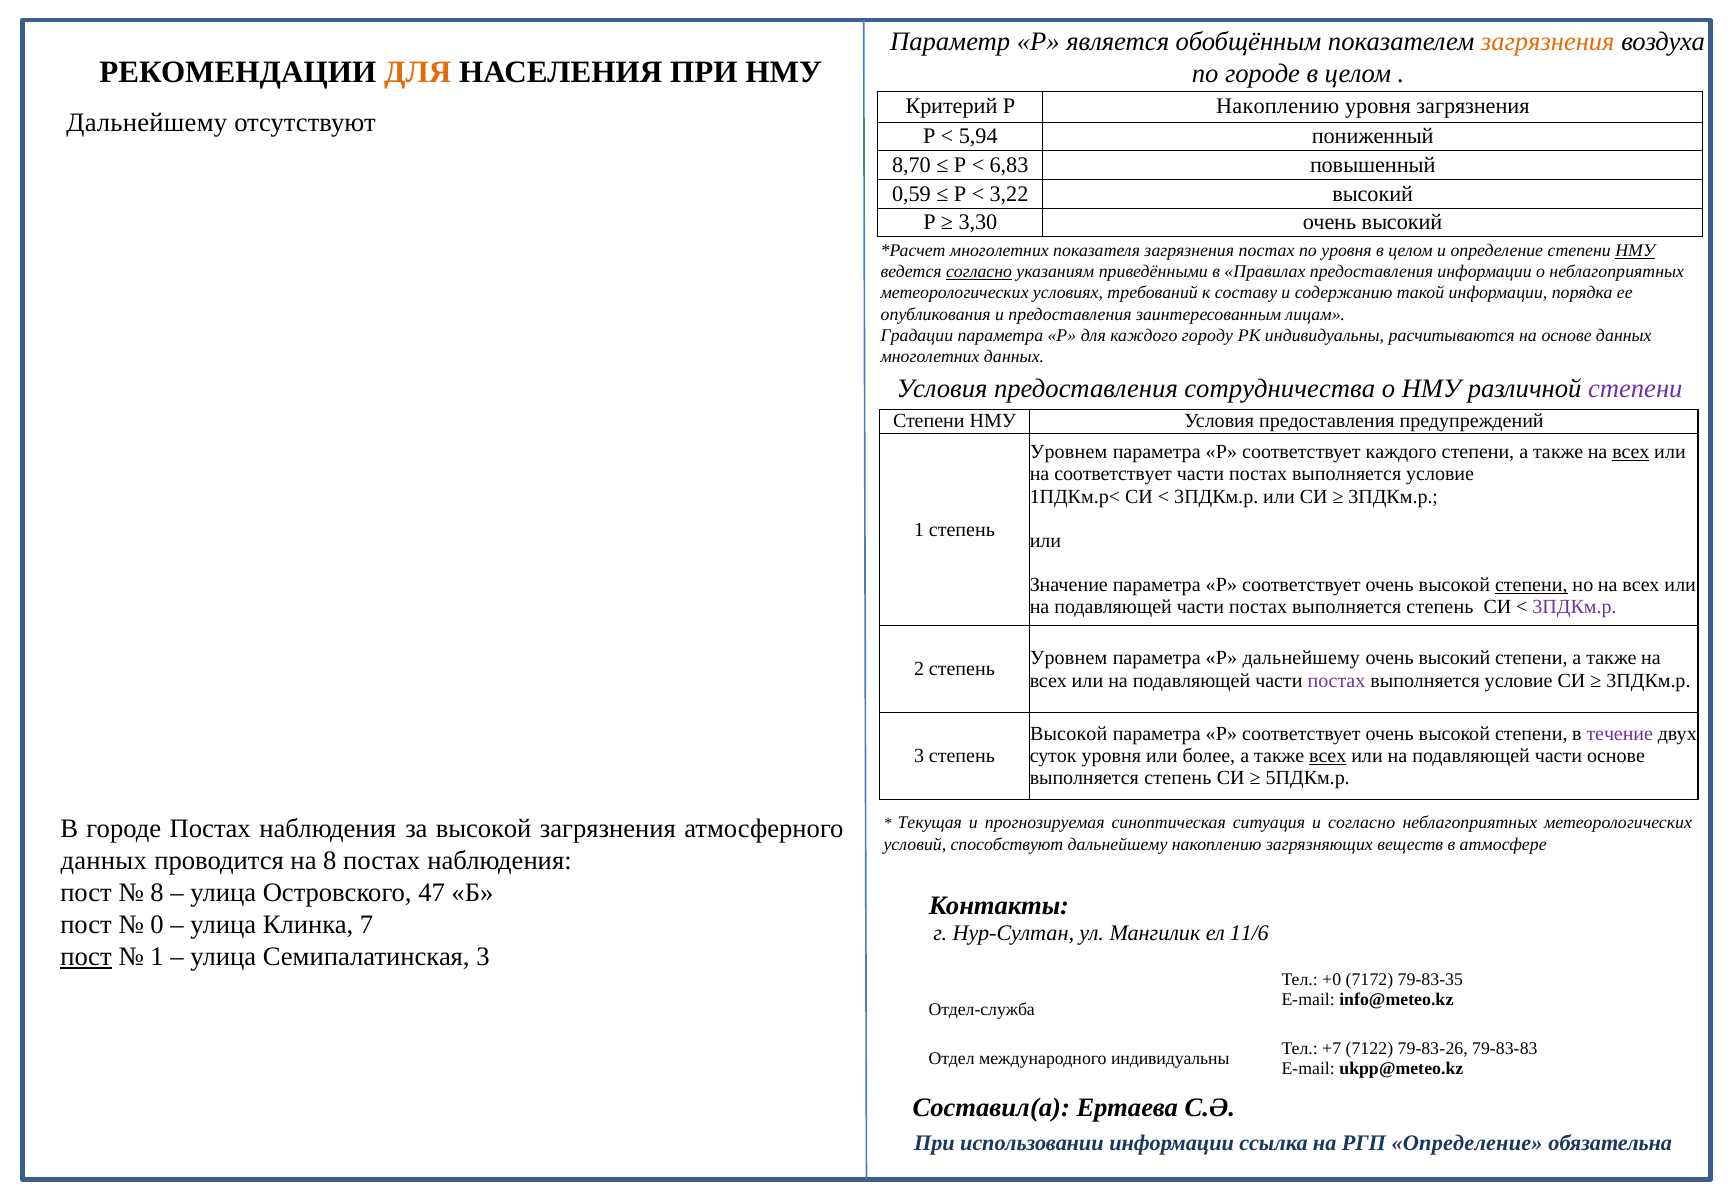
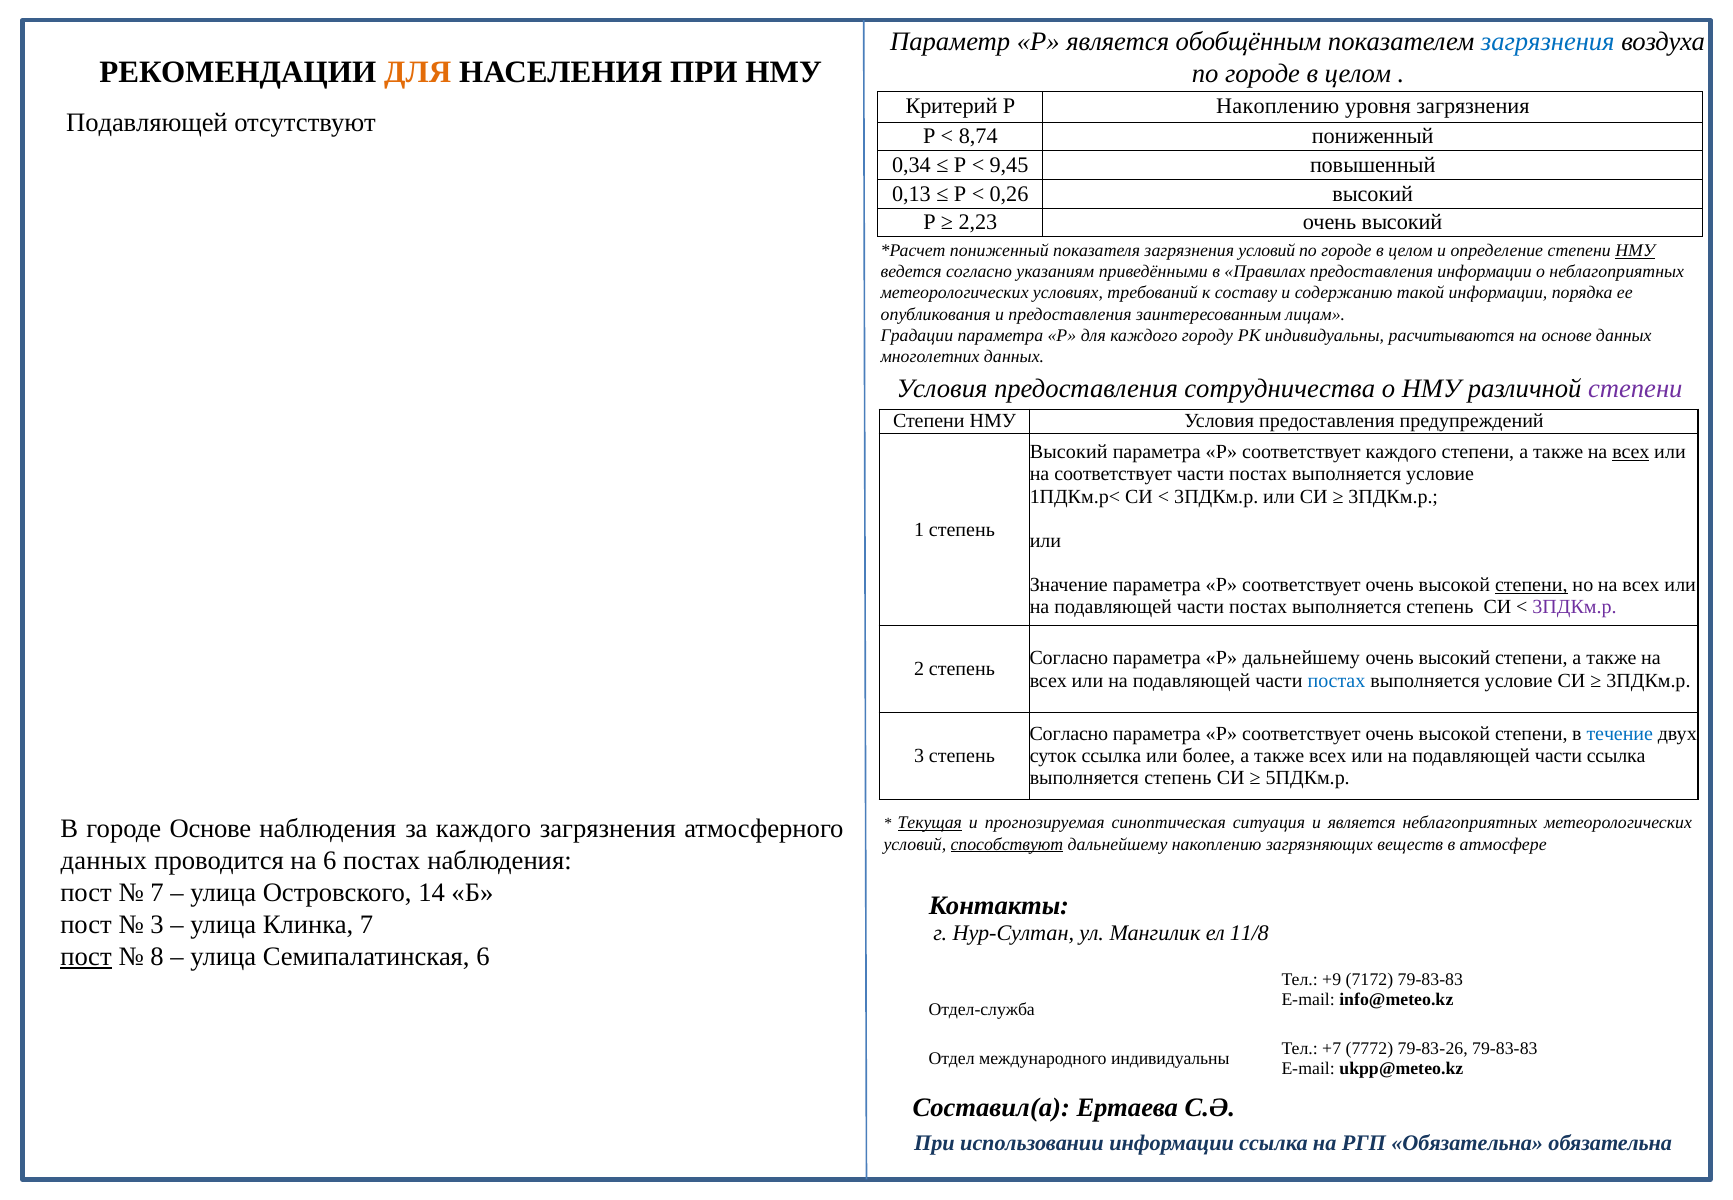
загрязнения at (1548, 42) colour: orange -> blue
Дальнейшему at (147, 123): Дальнейшему -> Подавляющей
5,94: 5,94 -> 8,74
8,70: 8,70 -> 0,34
6,83: 6,83 -> 9,45
0,59: 0,59 -> 0,13
3,22: 3,22 -> 0,26
3,30: 3,30 -> 2,23
многолетних at (999, 250): многолетних -> пониженный
загрязнения постах: постах -> условий
уровня at (1346, 250): уровня -> городе
согласно at (979, 272) underline: present -> none
Уровнем at (1069, 452): Уровнем -> Высокий
Уровнем at (1069, 658): Уровнем -> Согласно
постах at (1337, 680) colour: purple -> blue
Высокой at (1069, 734): Высокой -> Согласно
течение colour: purple -> blue
суток уровня: уровня -> ссылка
всех at (1328, 756) underline: present -> none
части основе: основе -> ссылка
городе Постах: Постах -> Основе
за высокой: высокой -> каждого
Текущая underline: none -> present
и согласно: согласно -> является
способствуют underline: none -> present
на 8: 8 -> 6
8 at (157, 892): 8 -> 7
47: 47 -> 14
0 at (157, 924): 0 -> 3
11/6: 11/6 -> 11/8
1 at (157, 956): 1 -> 8
Семипалатинская 3: 3 -> 6
+0: +0 -> +9
7172 79-83-35: 79-83-35 -> 79-83-83
7122: 7122 -> 7772
РГП Определение: Определение -> Обязательна
